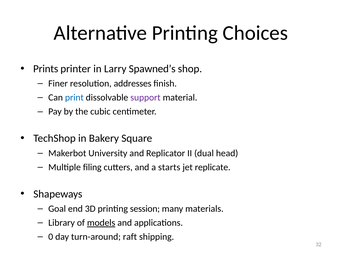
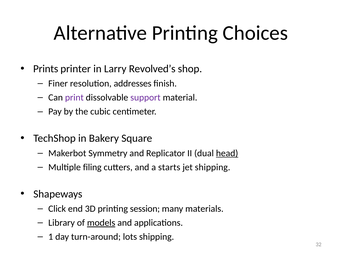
Spawned’s: Spawned’s -> Revolved’s
print colour: blue -> purple
University: University -> Symmetry
head underline: none -> present
jet replicate: replicate -> shipping
Goal: Goal -> Click
0: 0 -> 1
raft: raft -> lots
